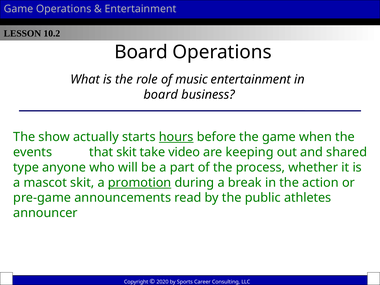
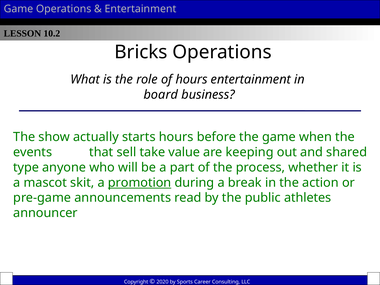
Board at (141, 52): Board -> Bricks
of music: music -> hours
hours at (176, 137) underline: present -> none
that skit: skit -> sell
video: video -> value
